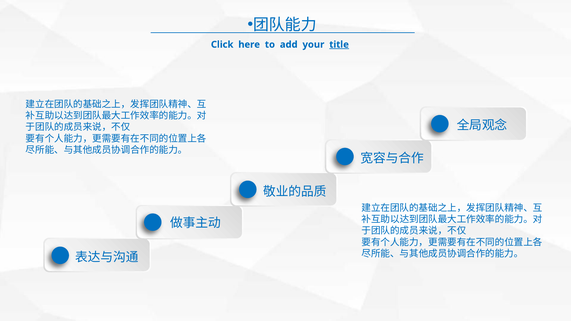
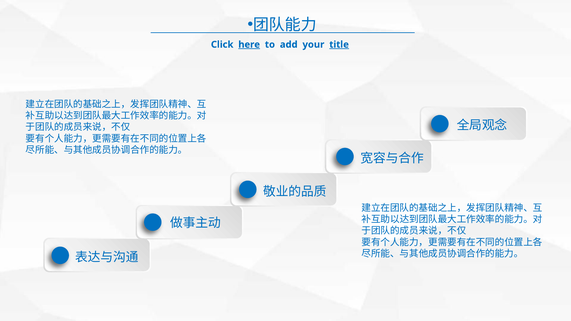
here underline: none -> present
